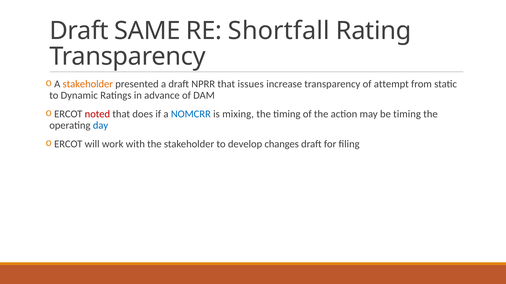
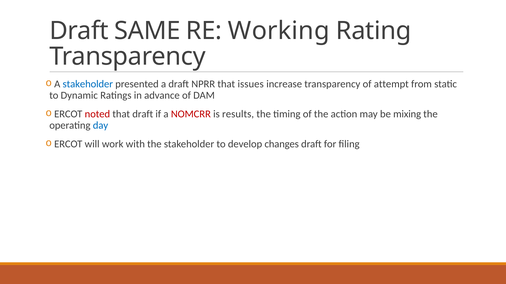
Shortfall: Shortfall -> Working
stakeholder at (88, 84) colour: orange -> blue
that does: does -> draft
NOMCRR colour: blue -> red
mixing: mixing -> results
be timing: timing -> mixing
